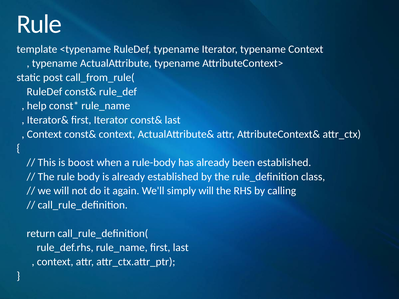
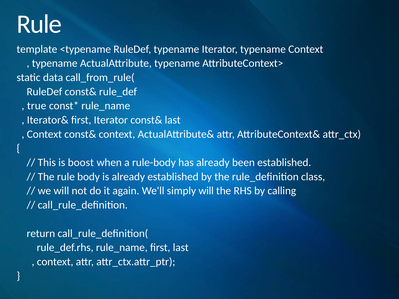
post: post -> data
help: help -> true
